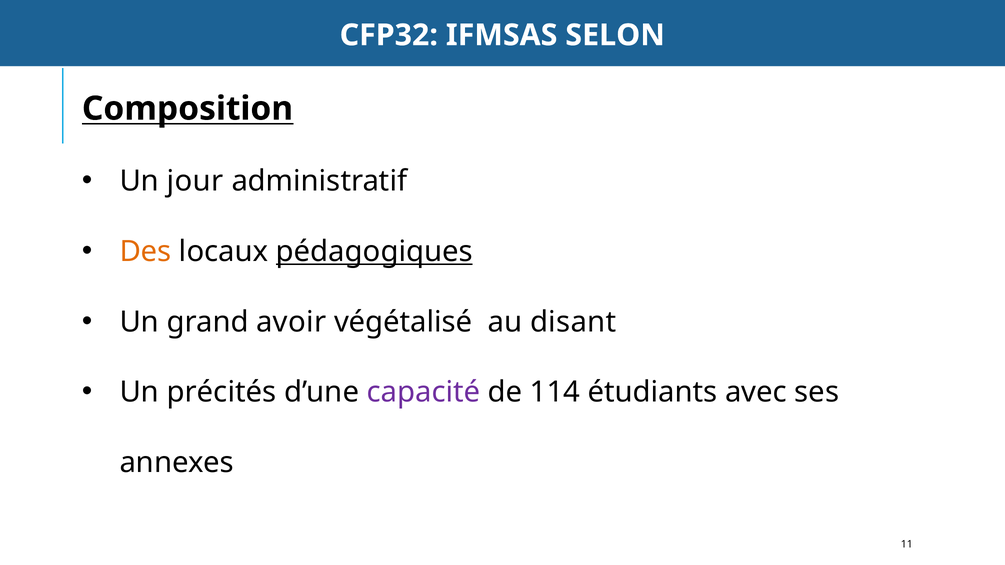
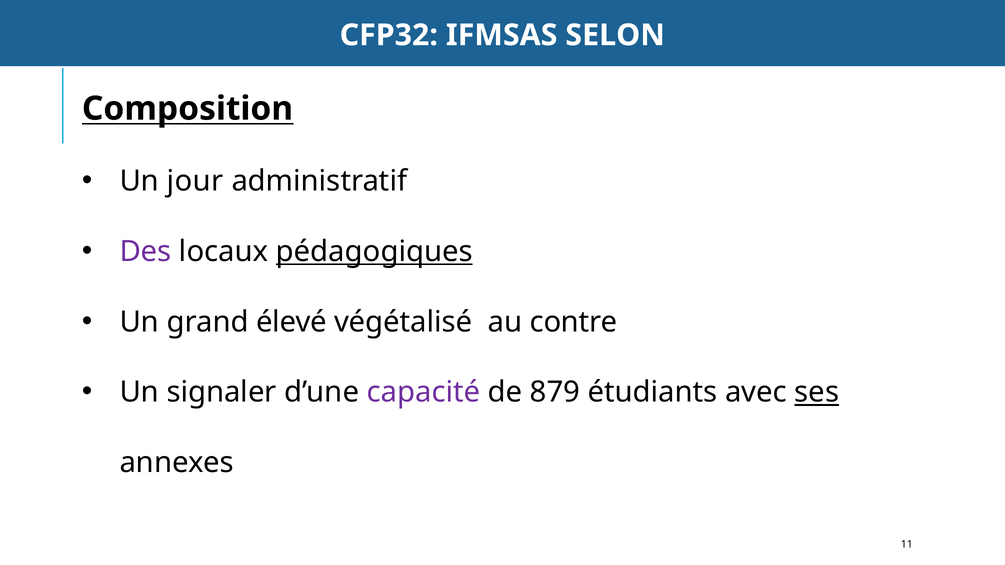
Des colour: orange -> purple
avoir: avoir -> élevé
disant: disant -> contre
précités: précités -> signaler
114: 114 -> 879
ses underline: none -> present
